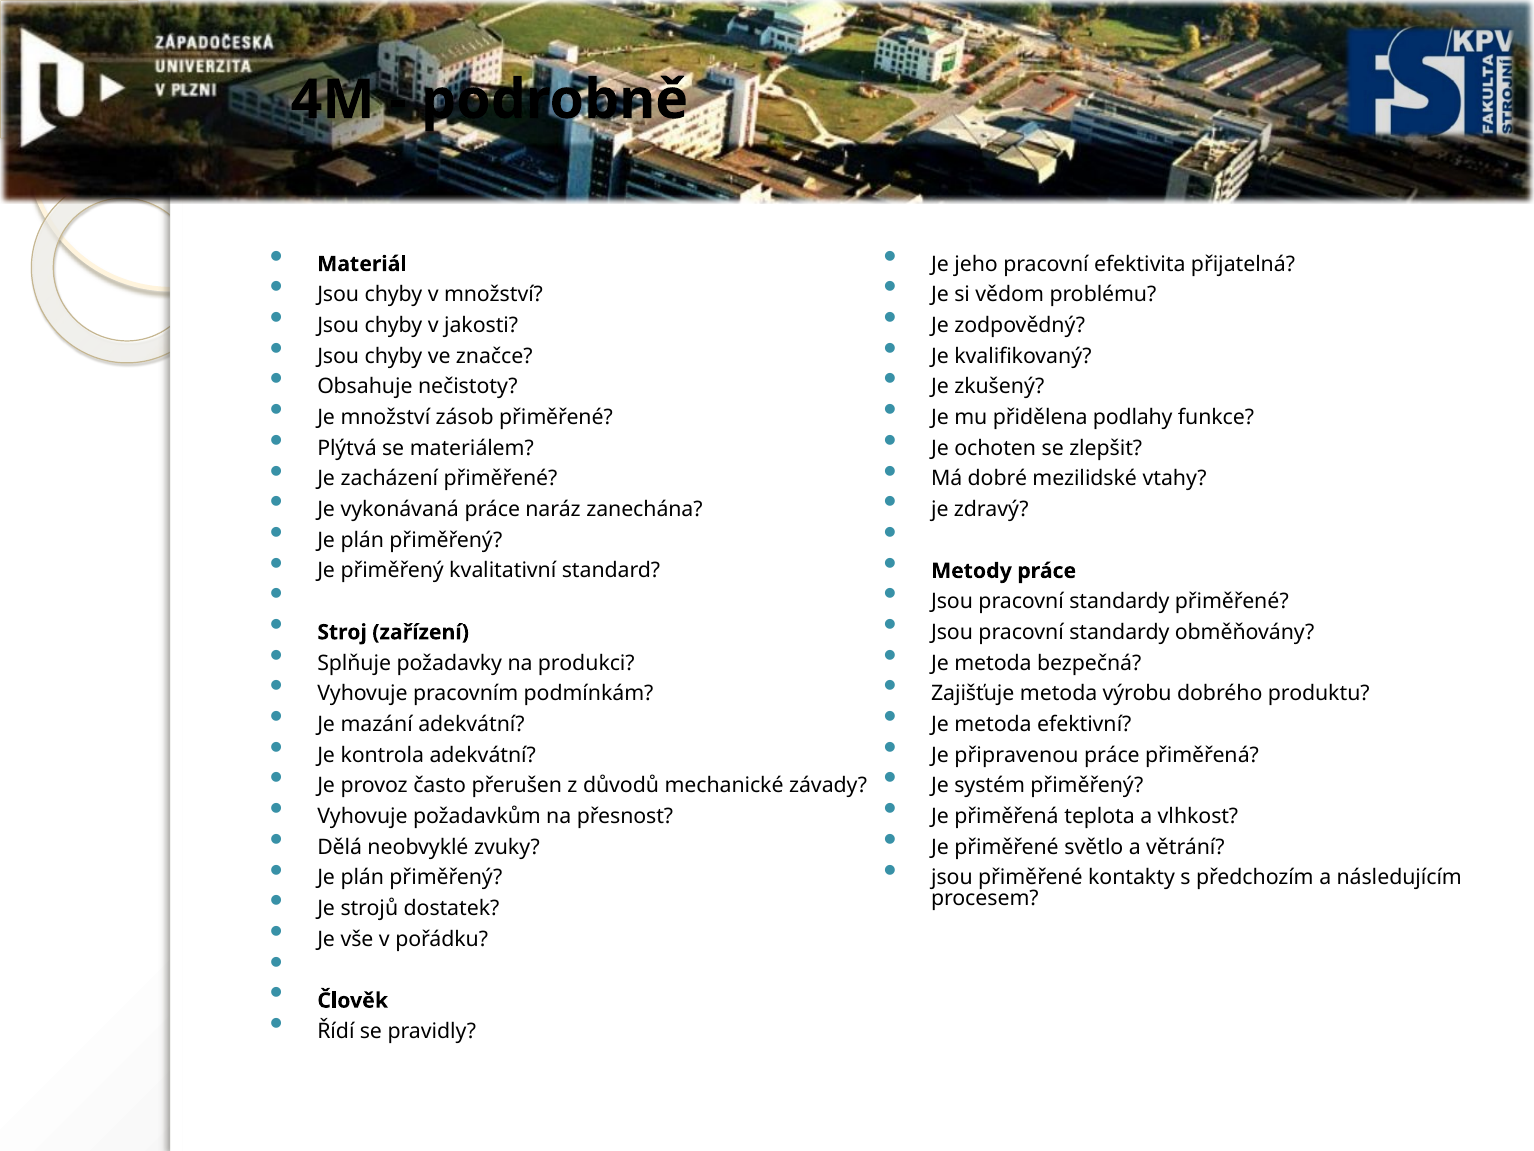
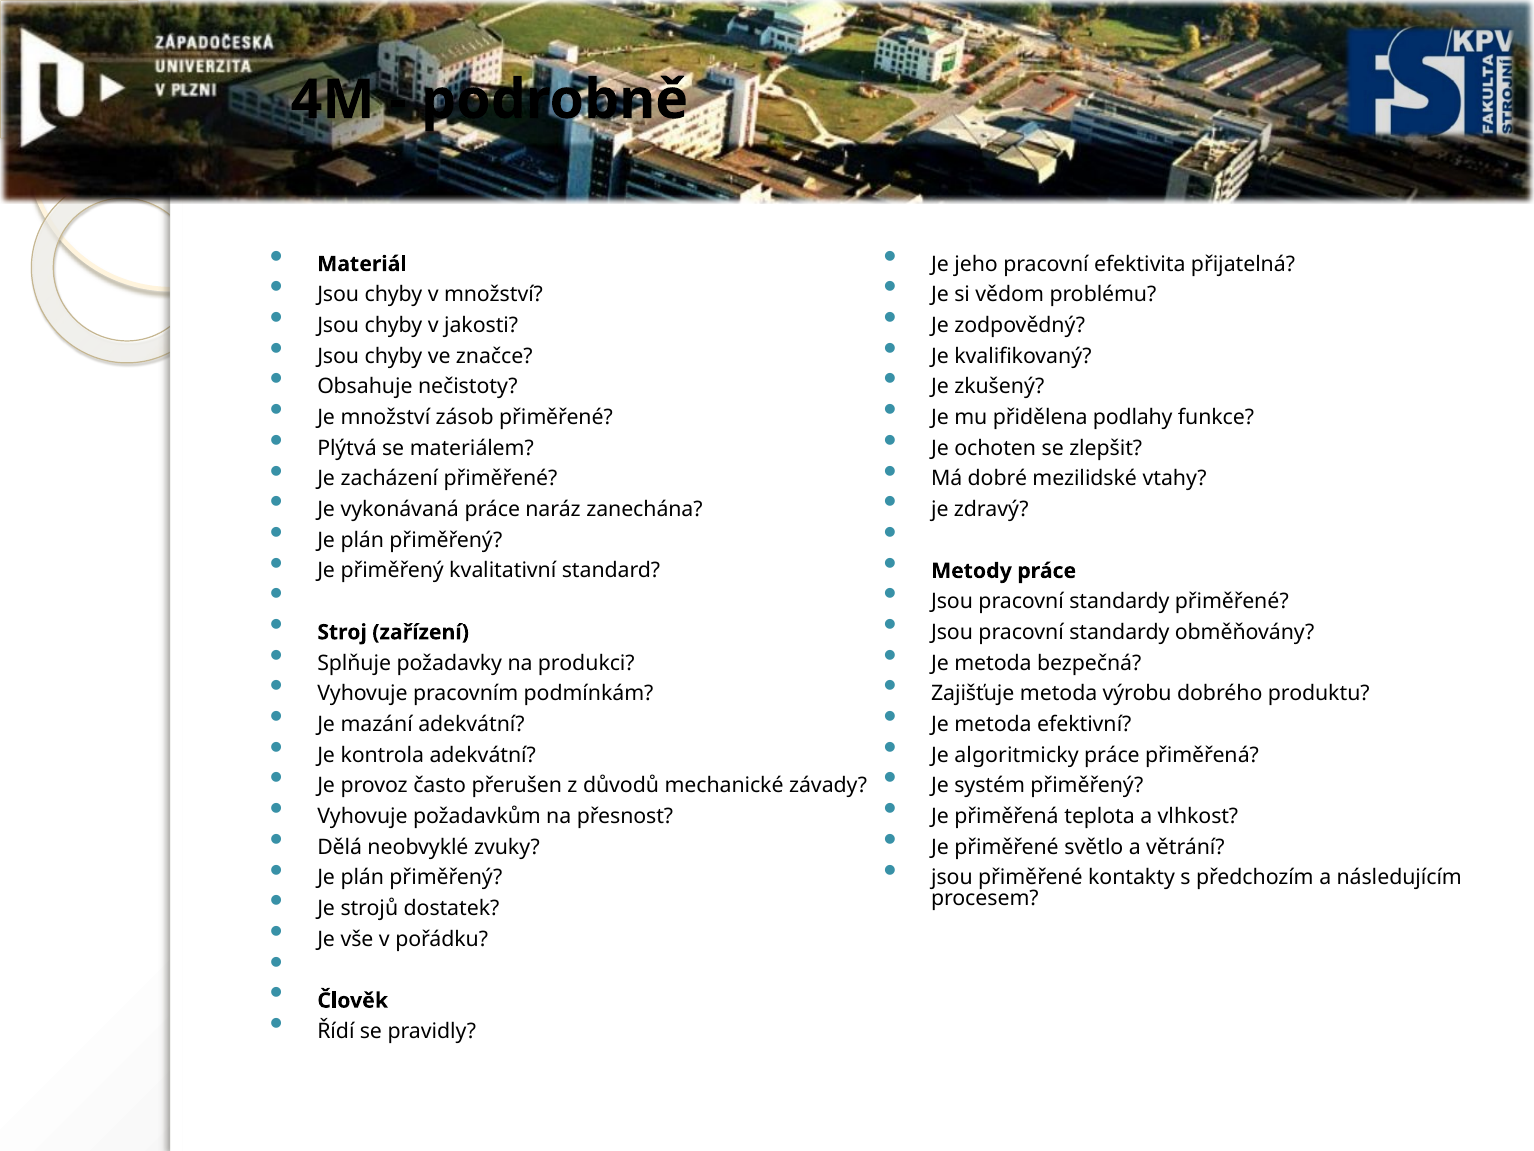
připravenou: připravenou -> algoritmicky
